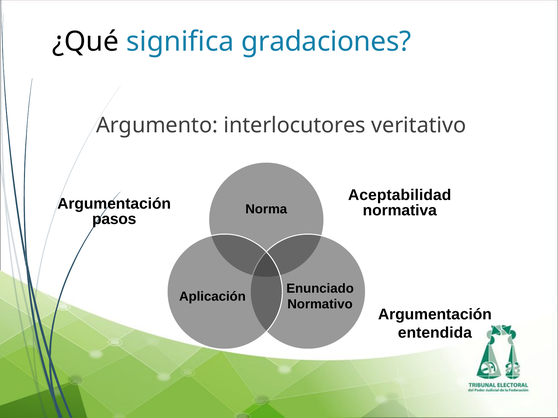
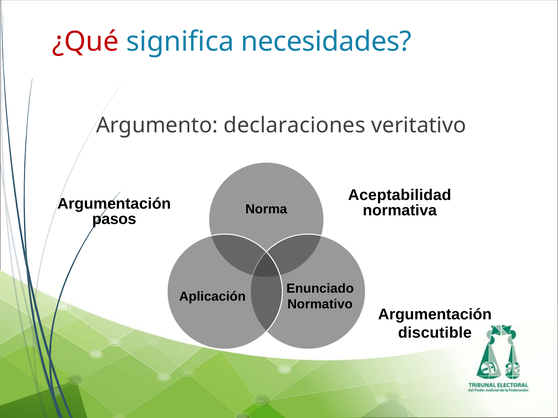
¿Qué colour: black -> red
gradaciones: gradaciones -> necesidades
interlocutores: interlocutores -> declaraciones
entendida: entendida -> discutible
